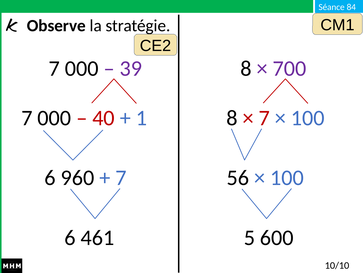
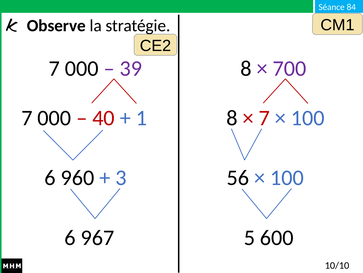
7 at (121, 177): 7 -> 3
461: 461 -> 967
